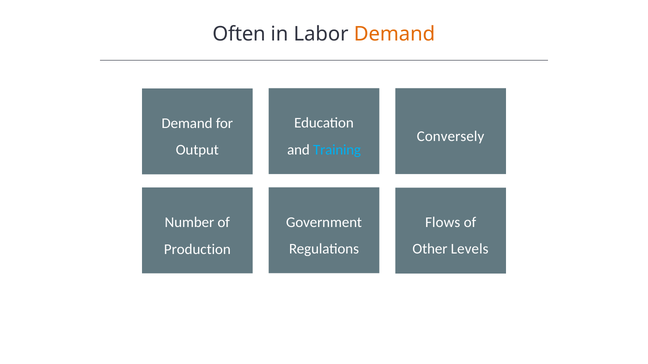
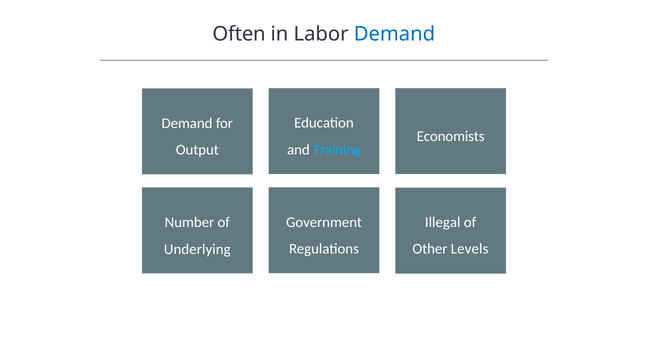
Demand at (394, 34) colour: orange -> blue
Conversely: Conversely -> Economists
Flows: Flows -> Illegal
Production: Production -> Underlying
